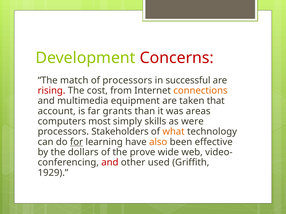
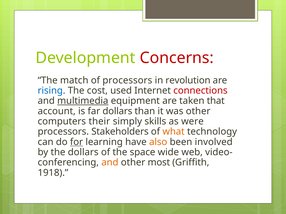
successful: successful -> revolution
rising colour: red -> blue
from: from -> used
connections colour: orange -> red
multimedia underline: none -> present
far grants: grants -> dollars
was areas: areas -> other
most: most -> their
effective: effective -> involved
prove: prove -> space
and at (110, 163) colour: red -> orange
used: used -> most
1929: 1929 -> 1918
